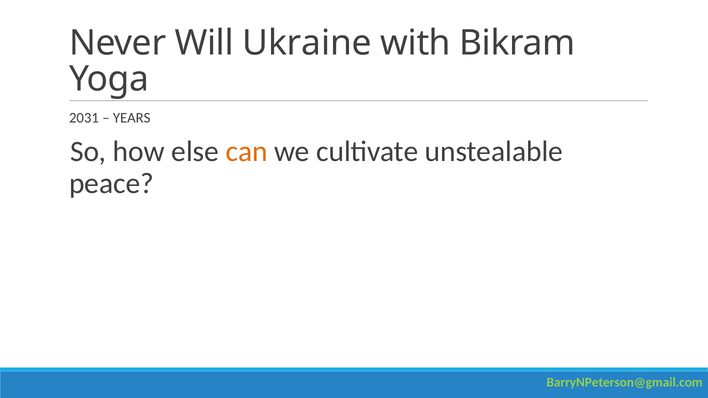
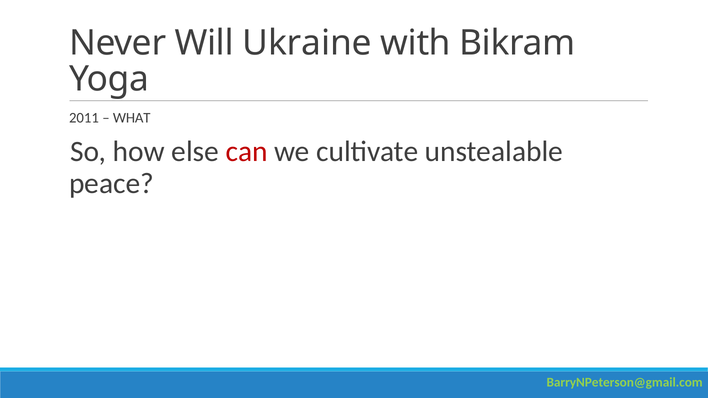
2031: 2031 -> 2011
YEARS: YEARS -> WHAT
can colour: orange -> red
